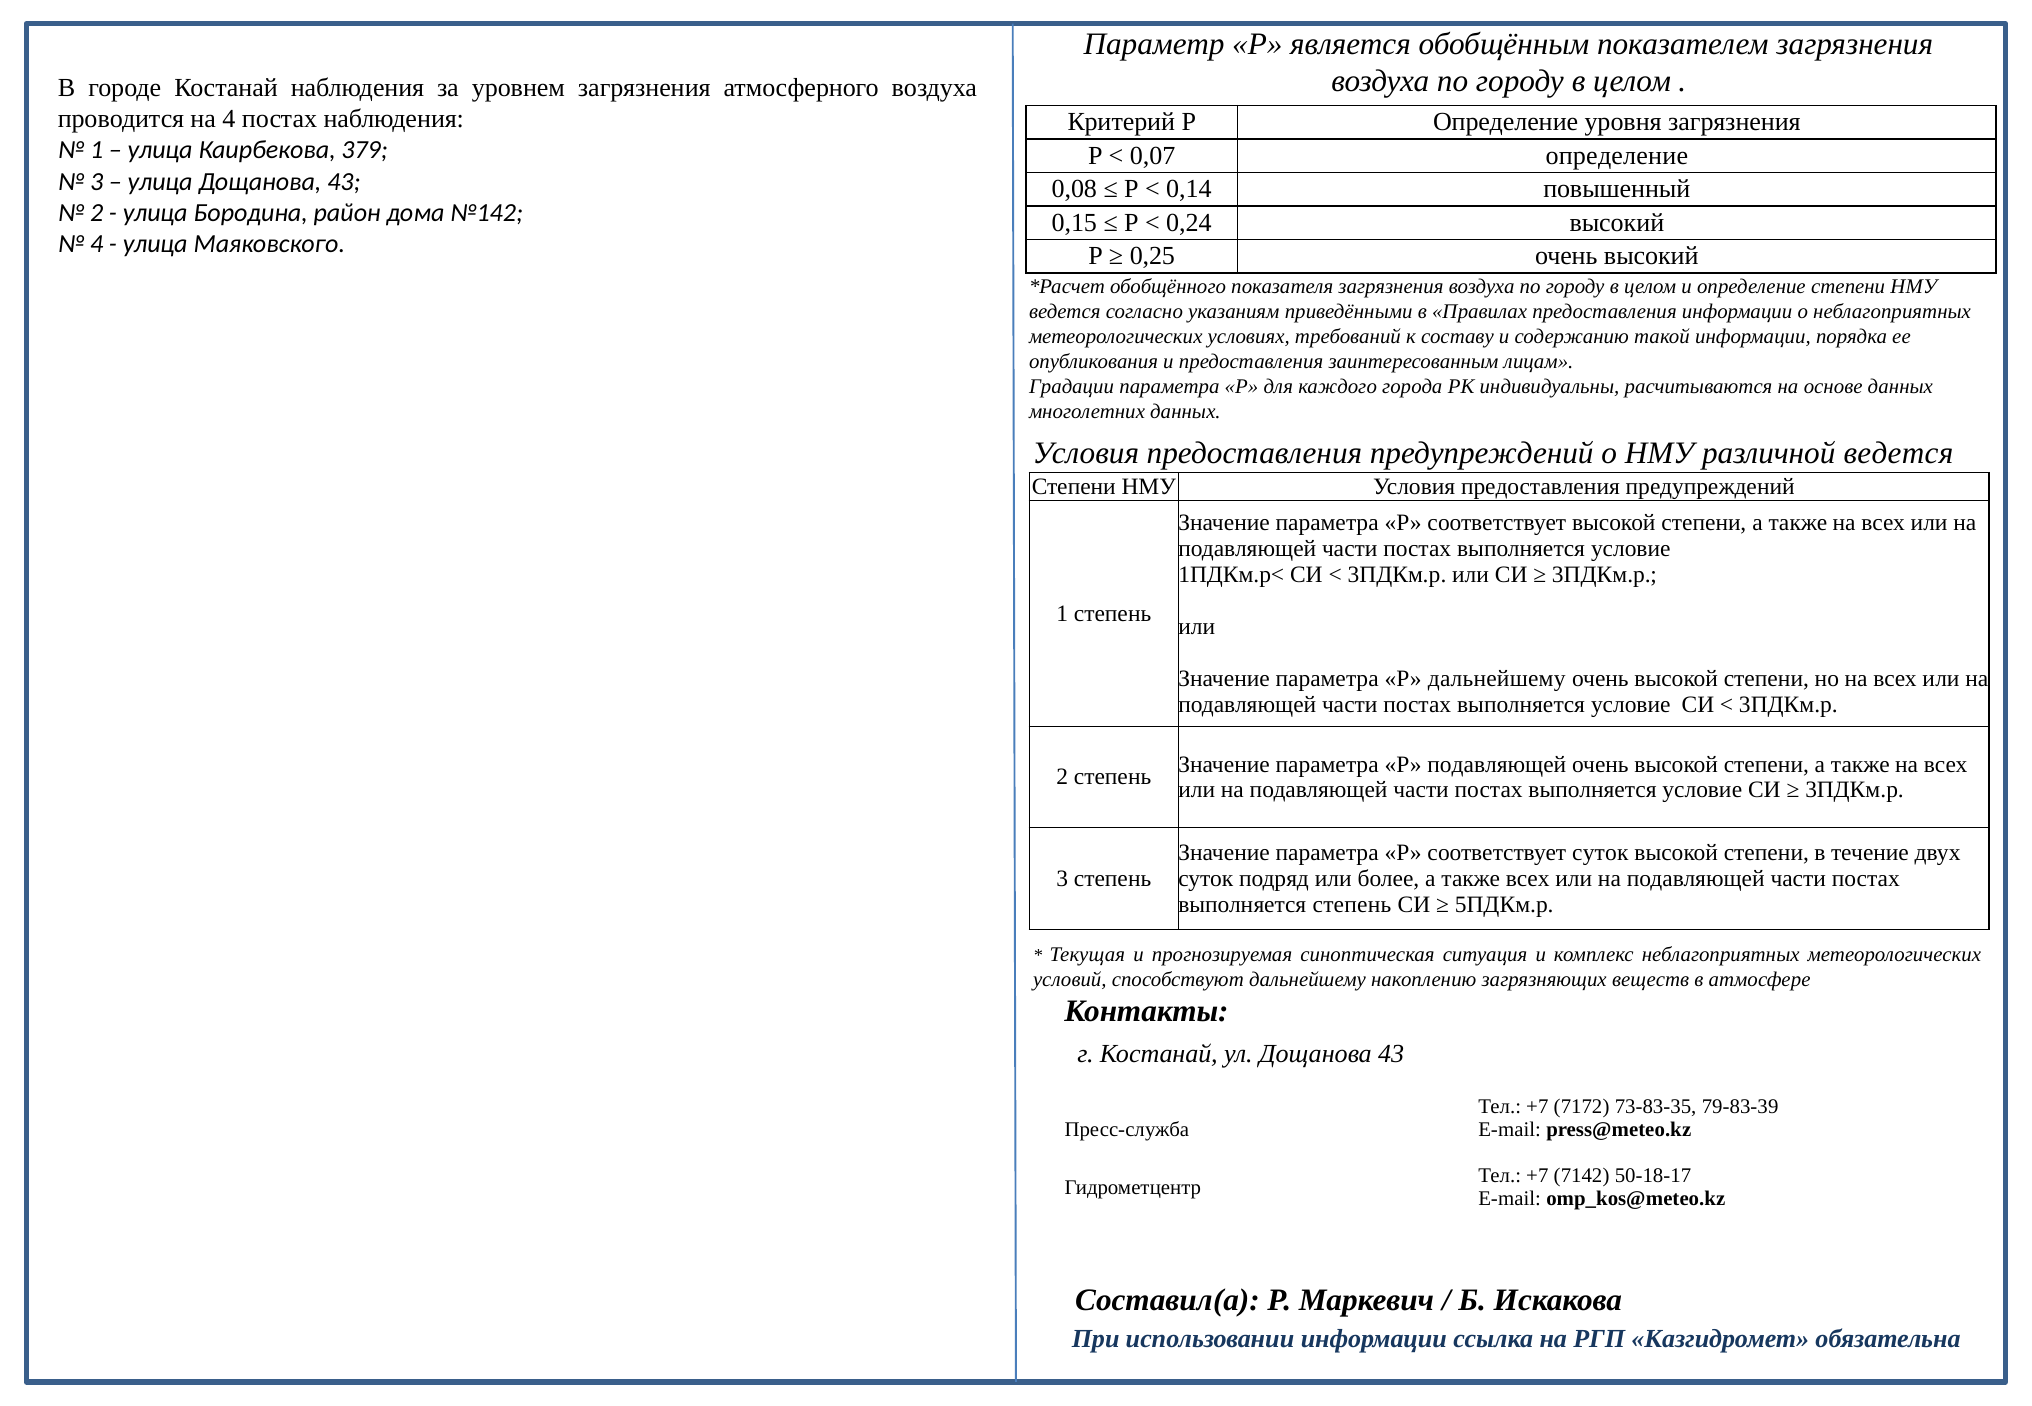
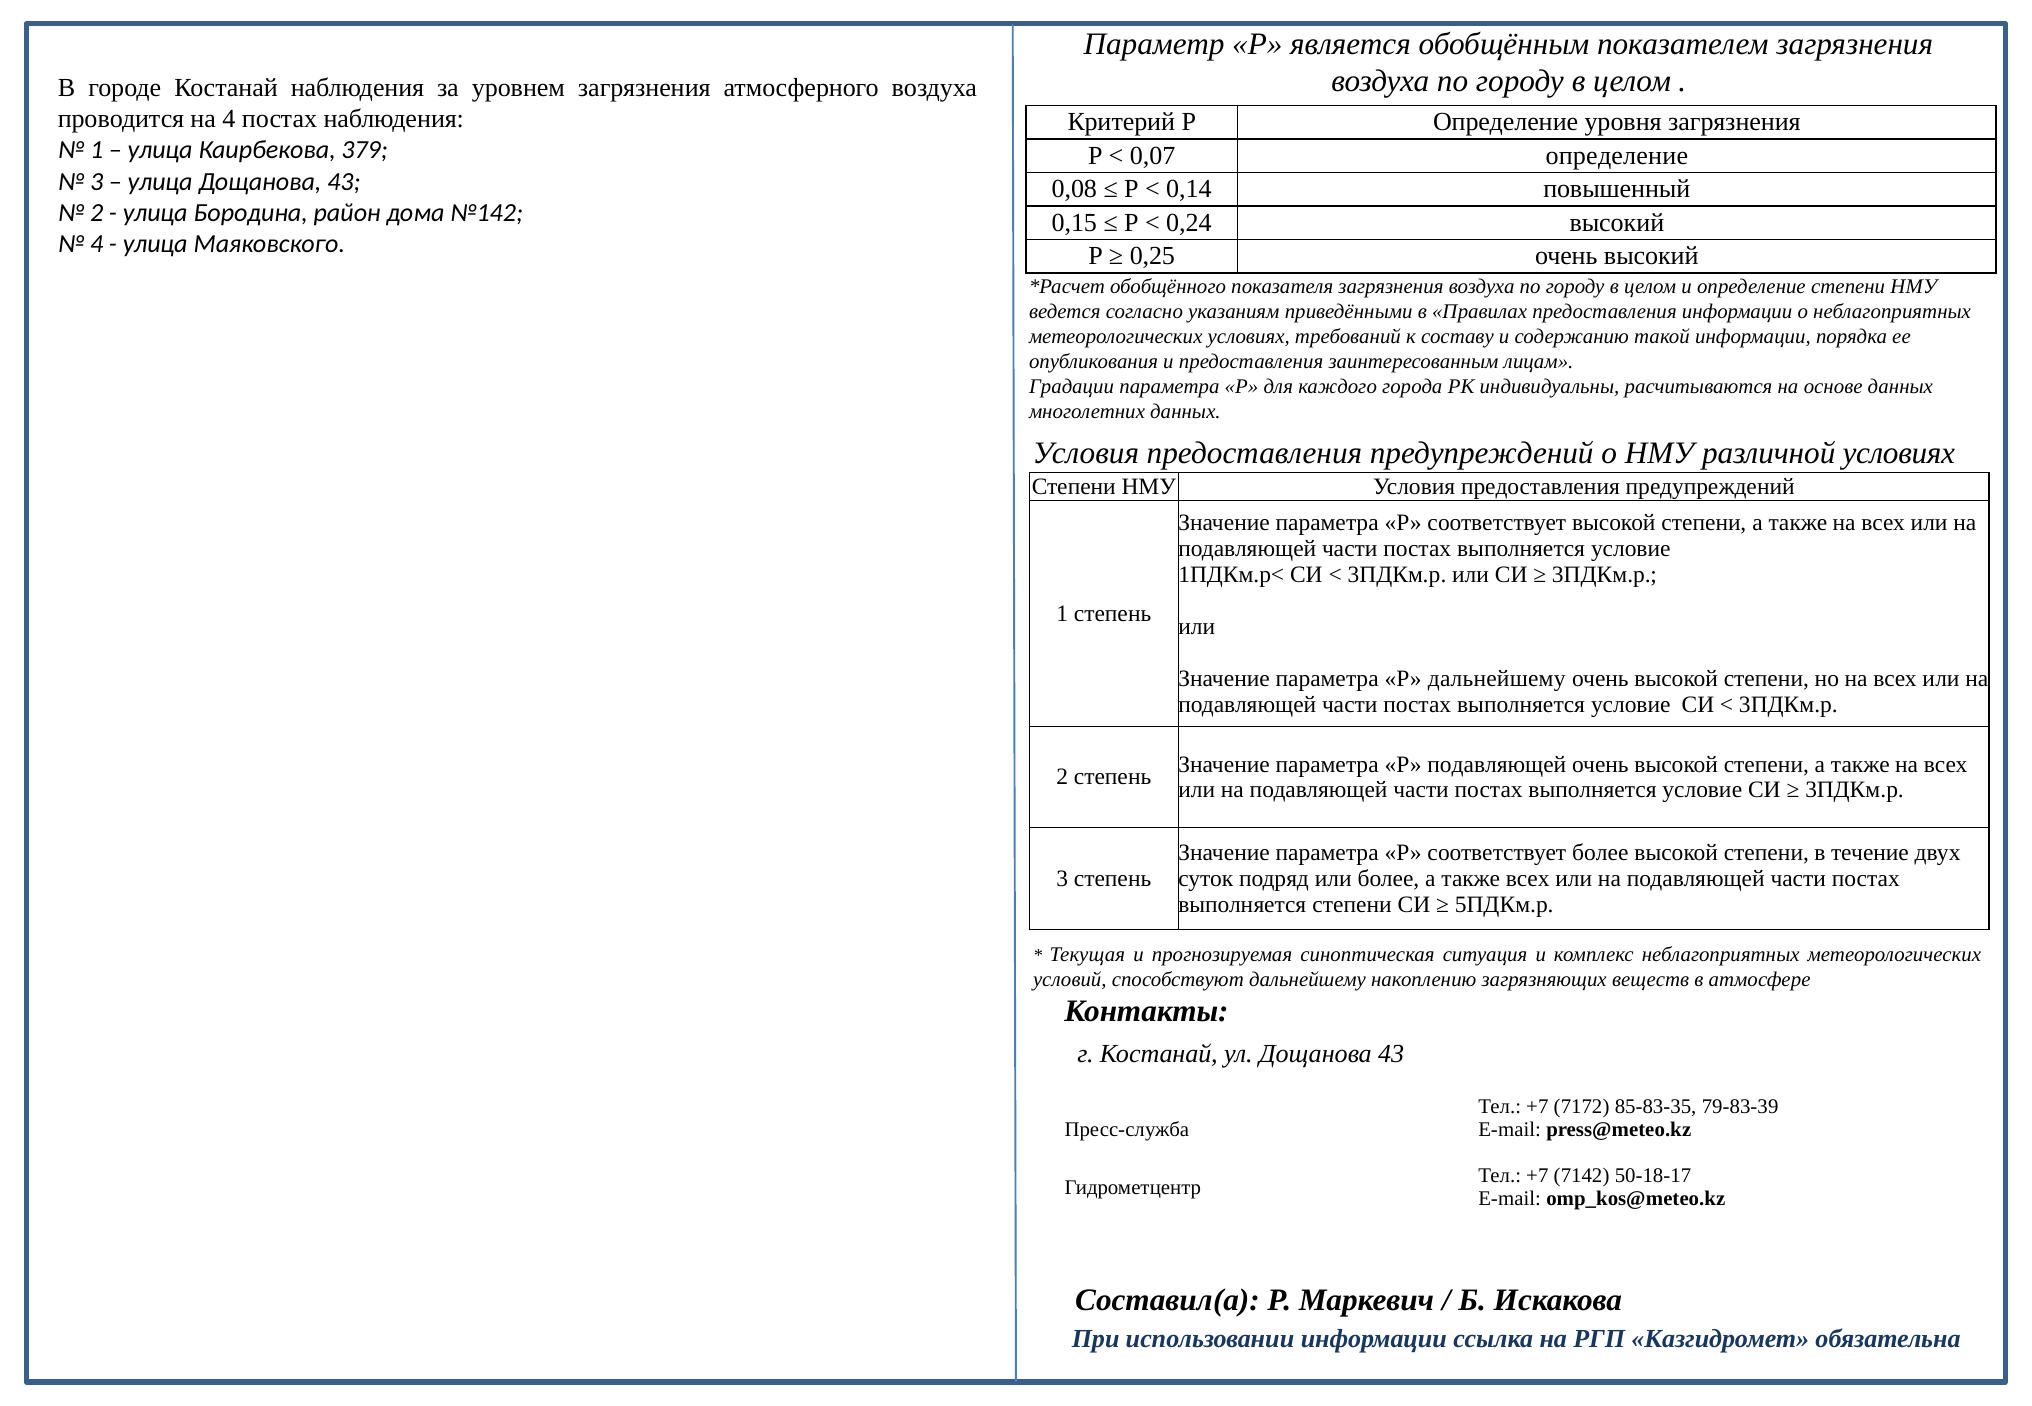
различной ведется: ведется -> условиях
соответствует суток: суток -> более
выполняется степень: степень -> степени
73-83-35: 73-83-35 -> 85-83-35
